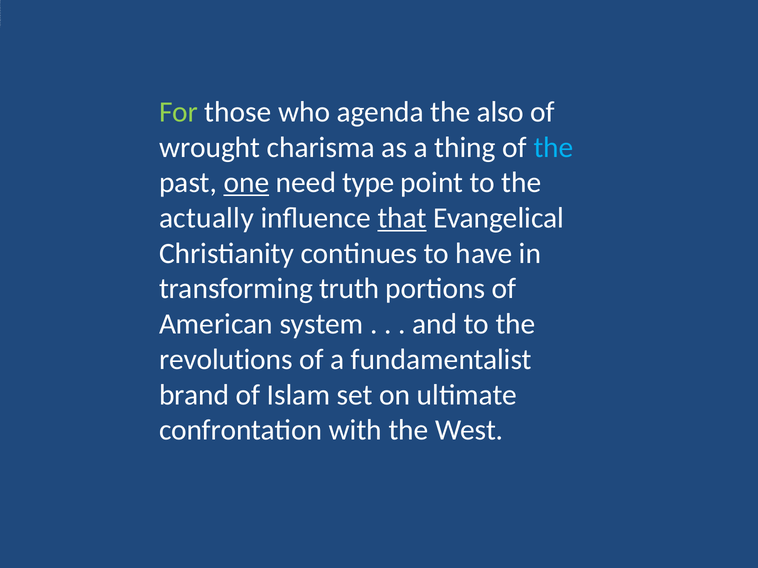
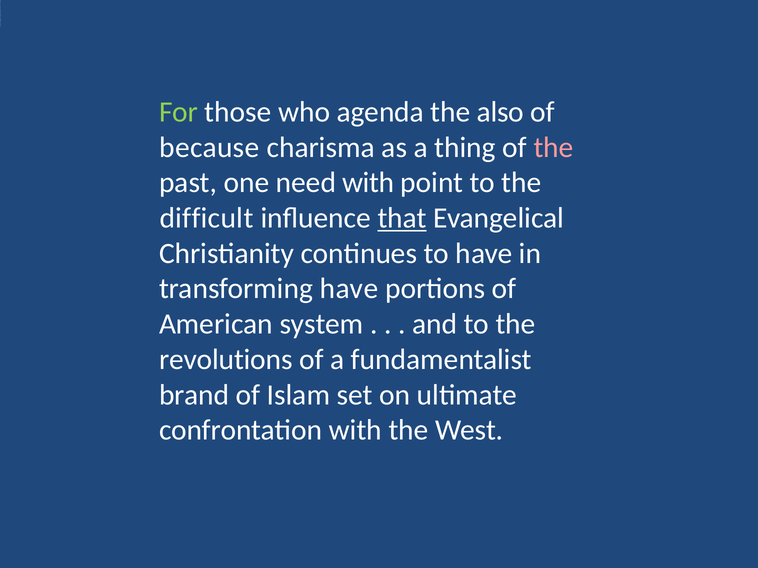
wrought: wrought -> because
the at (554, 147) colour: light blue -> pink
one underline: present -> none
need type: type -> with
actually: actually -> difficult
transforming truth: truth -> have
